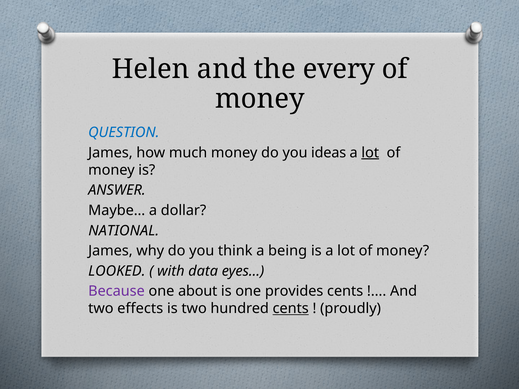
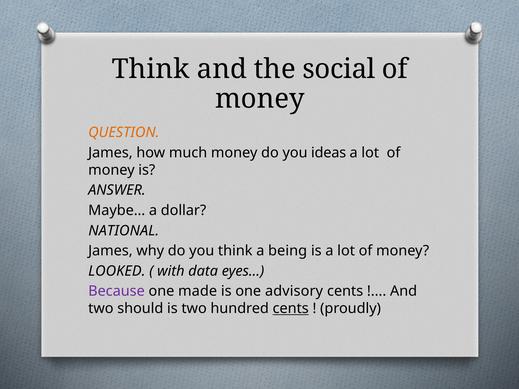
Helen at (151, 69): Helen -> Think
every: every -> social
QUESTION colour: blue -> orange
lot at (370, 153) underline: present -> none
about: about -> made
provides: provides -> advisory
effects: effects -> should
